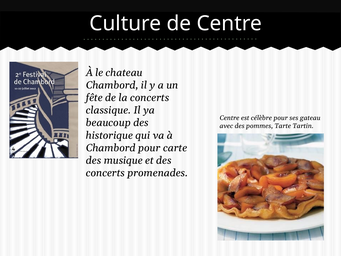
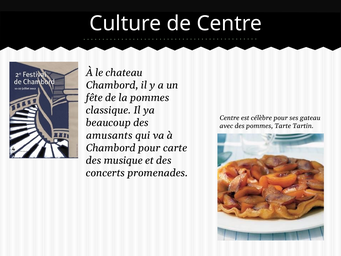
la concerts: concerts -> pommes
historique: historique -> amusants
